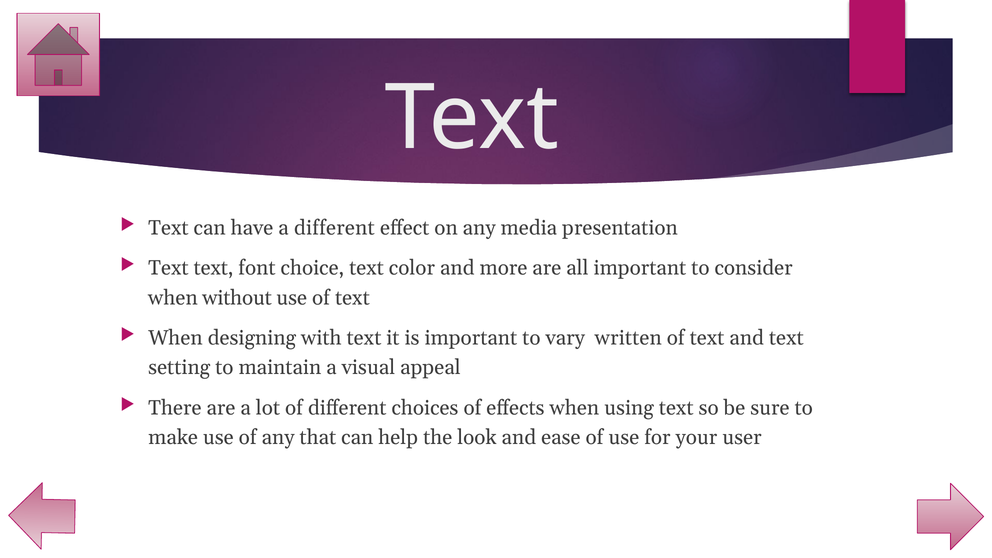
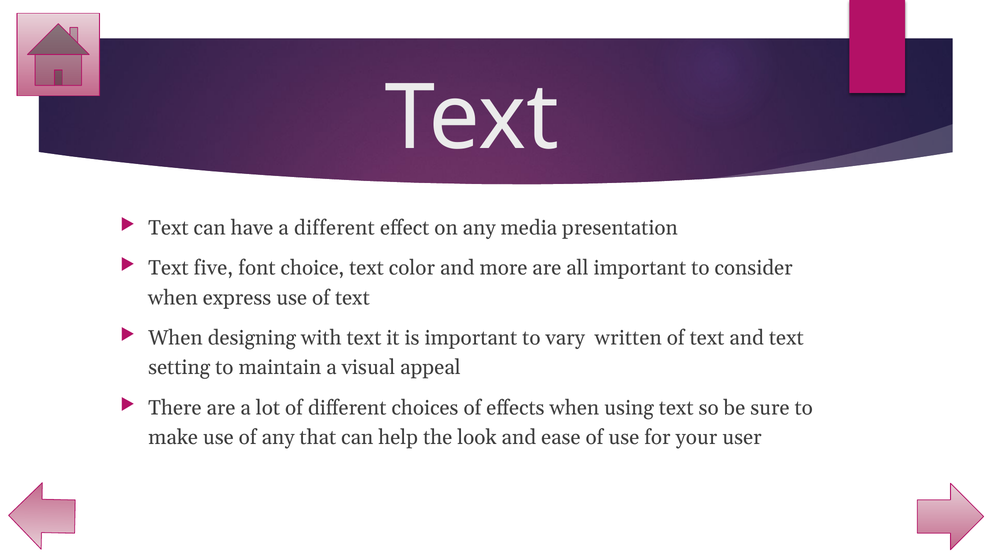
Text text: text -> five
without: without -> express
